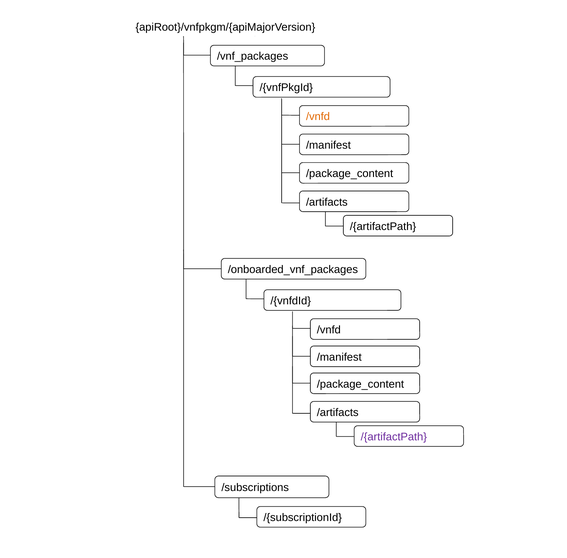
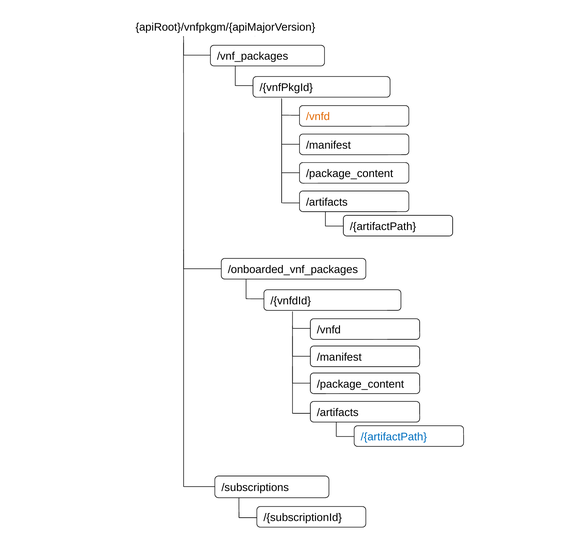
/{artifactPath at (394, 437) colour: purple -> blue
